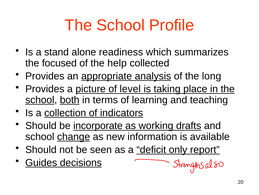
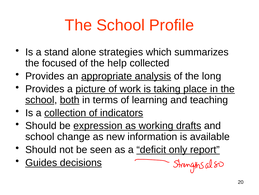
readiness: readiness -> strategies
level: level -> work
incorporate: incorporate -> expression
change underline: present -> none
